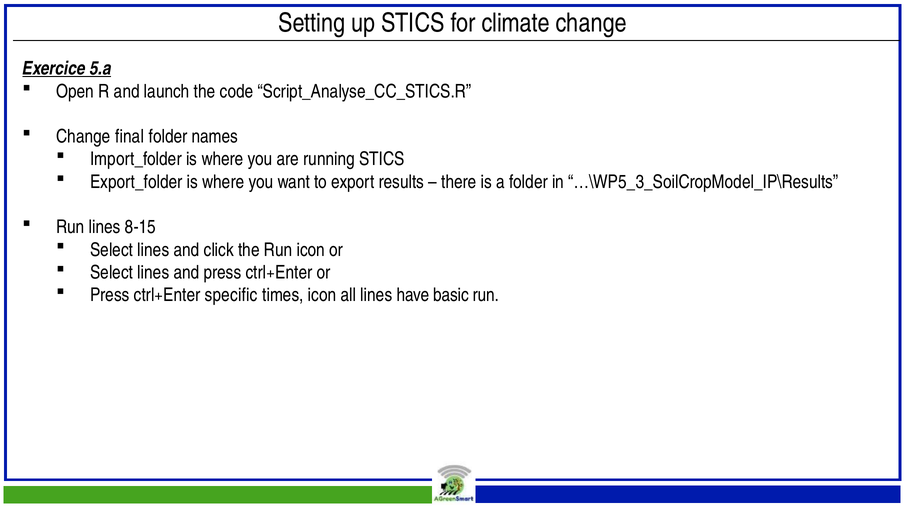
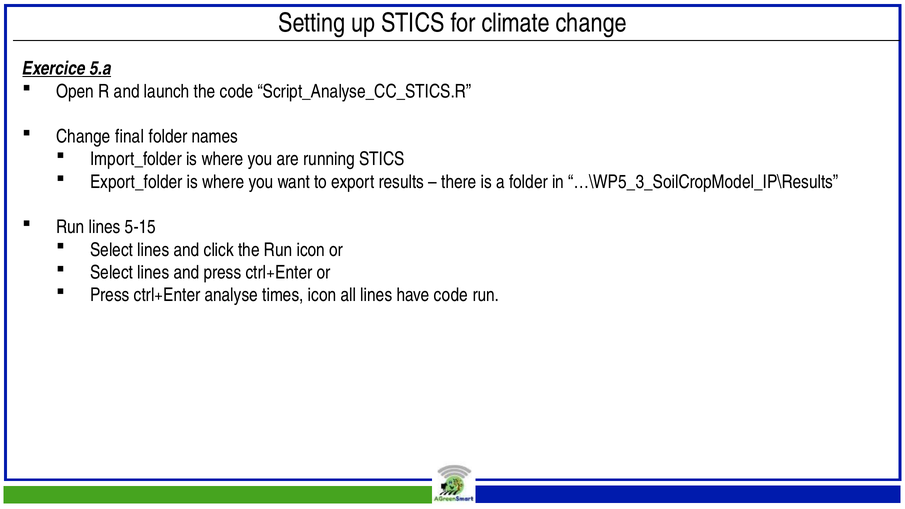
8-15: 8-15 -> 5-15
specific: specific -> analyse
have basic: basic -> code
